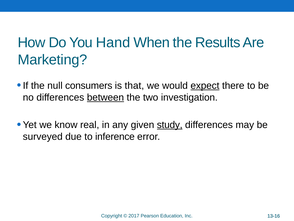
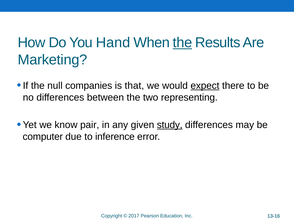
the at (183, 42) underline: none -> present
consumers: consumers -> companies
between underline: present -> none
investigation: investigation -> representing
real: real -> pair
surveyed: surveyed -> computer
